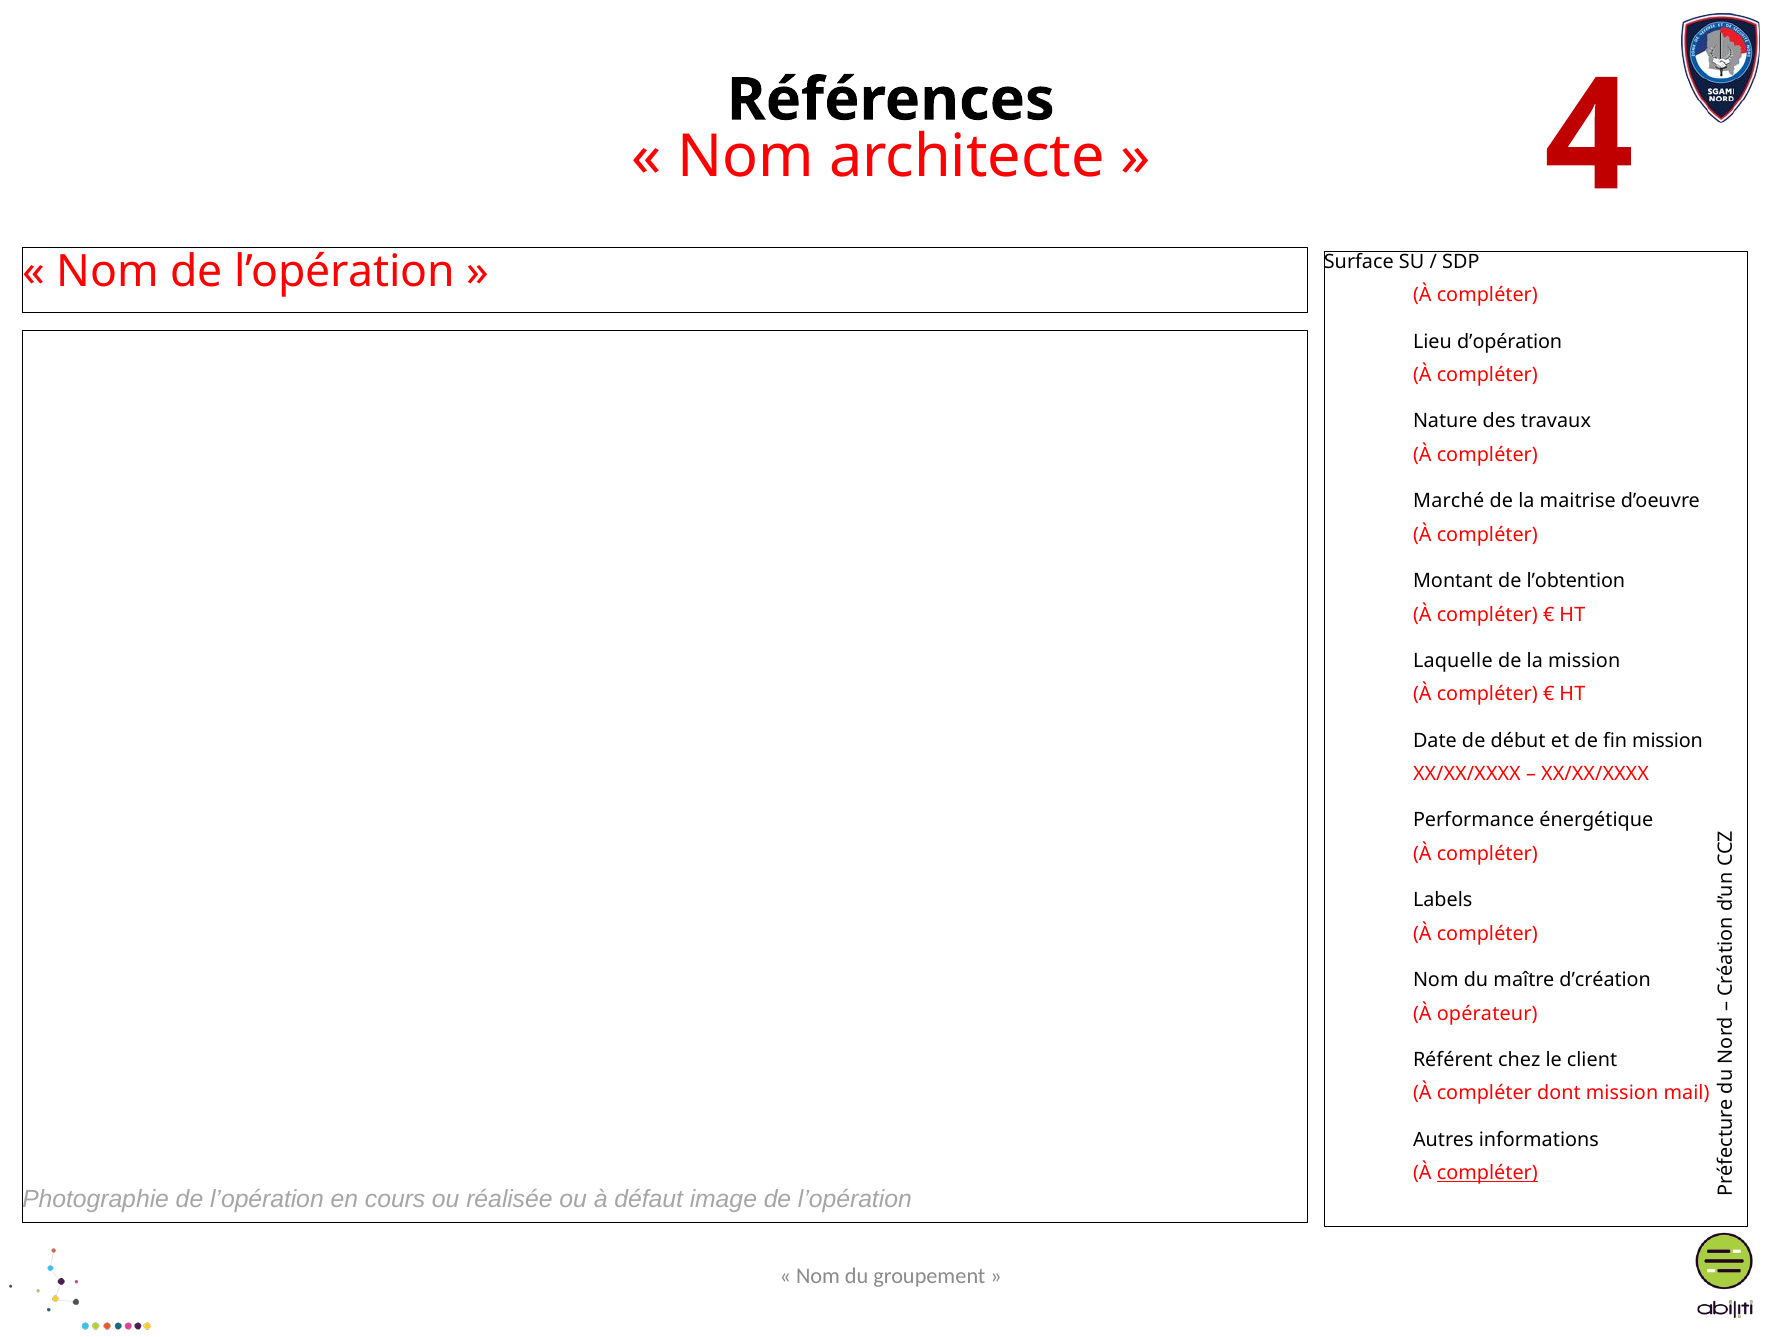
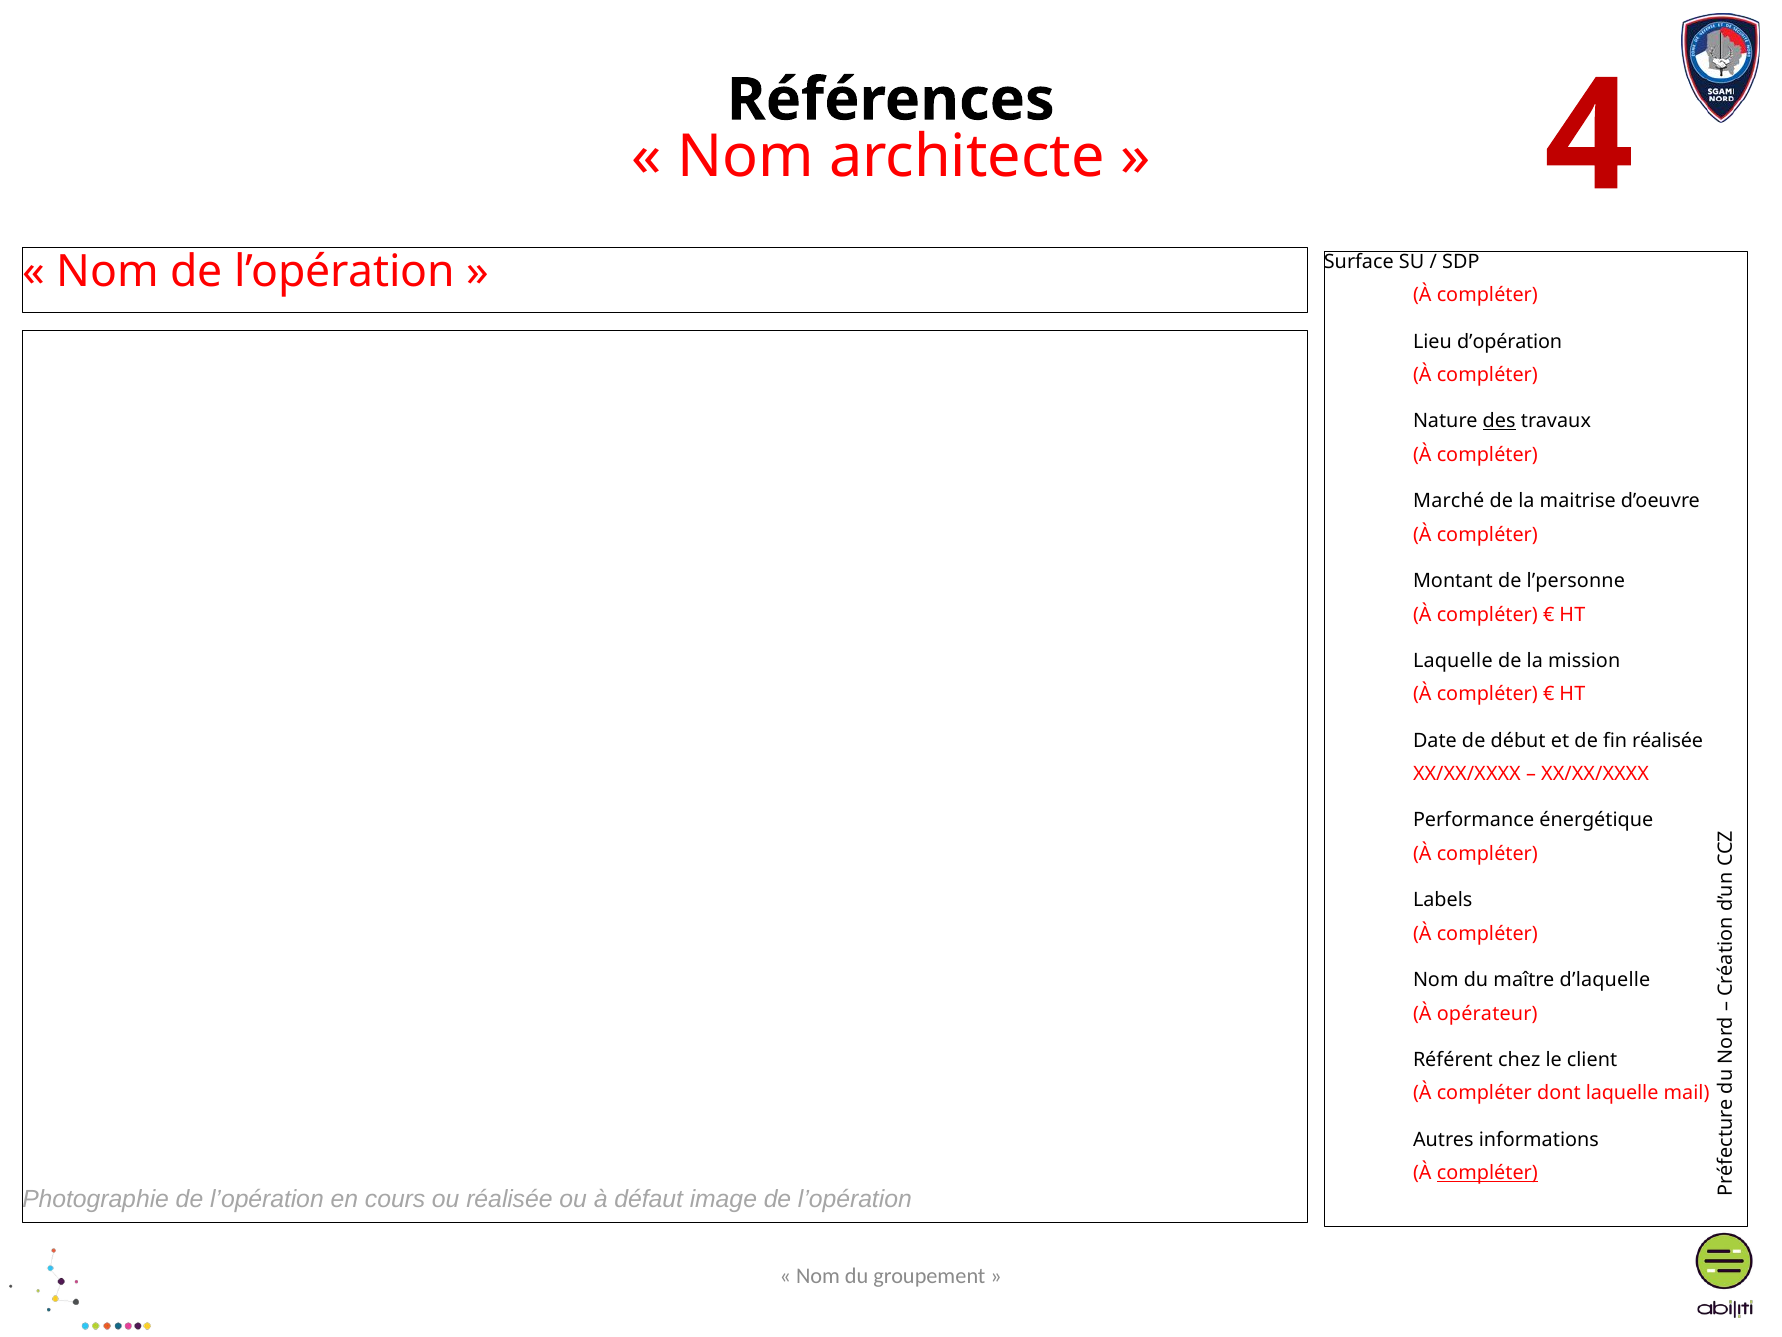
des underline: none -> present
l’obtention: l’obtention -> l’personne
fin mission: mission -> réalisée
d’création: d’création -> d’laquelle
dont mission: mission -> laquelle
